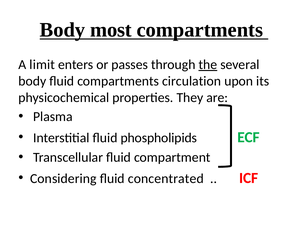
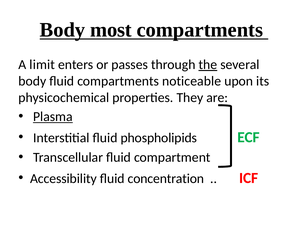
circulation: circulation -> noticeable
Plasma underline: none -> present
Considering: Considering -> Accessibility
concentrated: concentrated -> concentration
